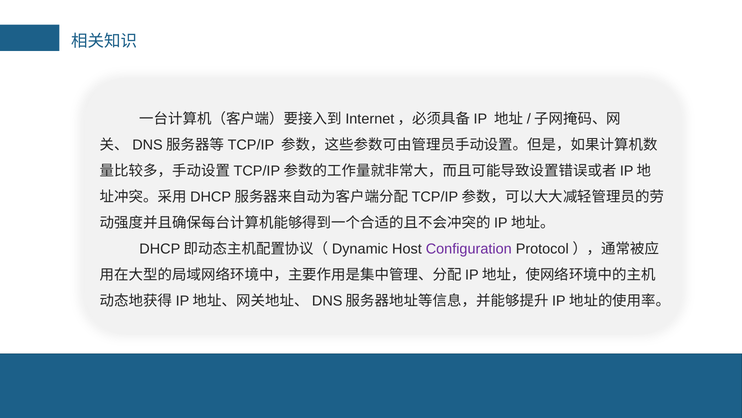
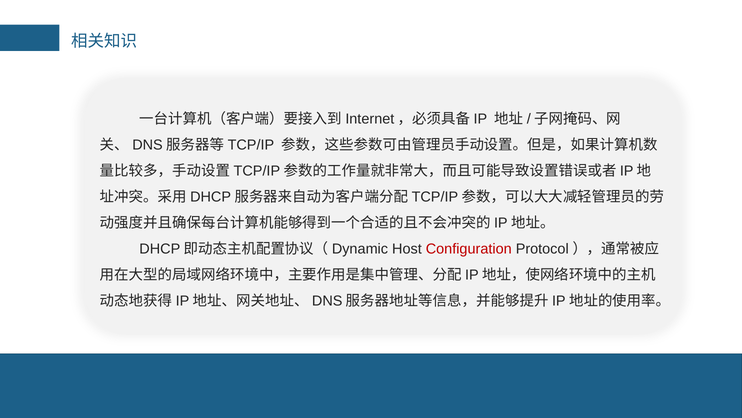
Configuration colour: purple -> red
